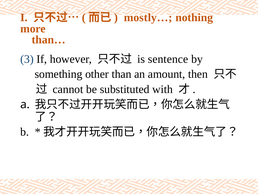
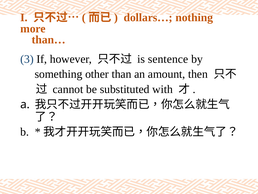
mostly…: mostly… -> dollars…
